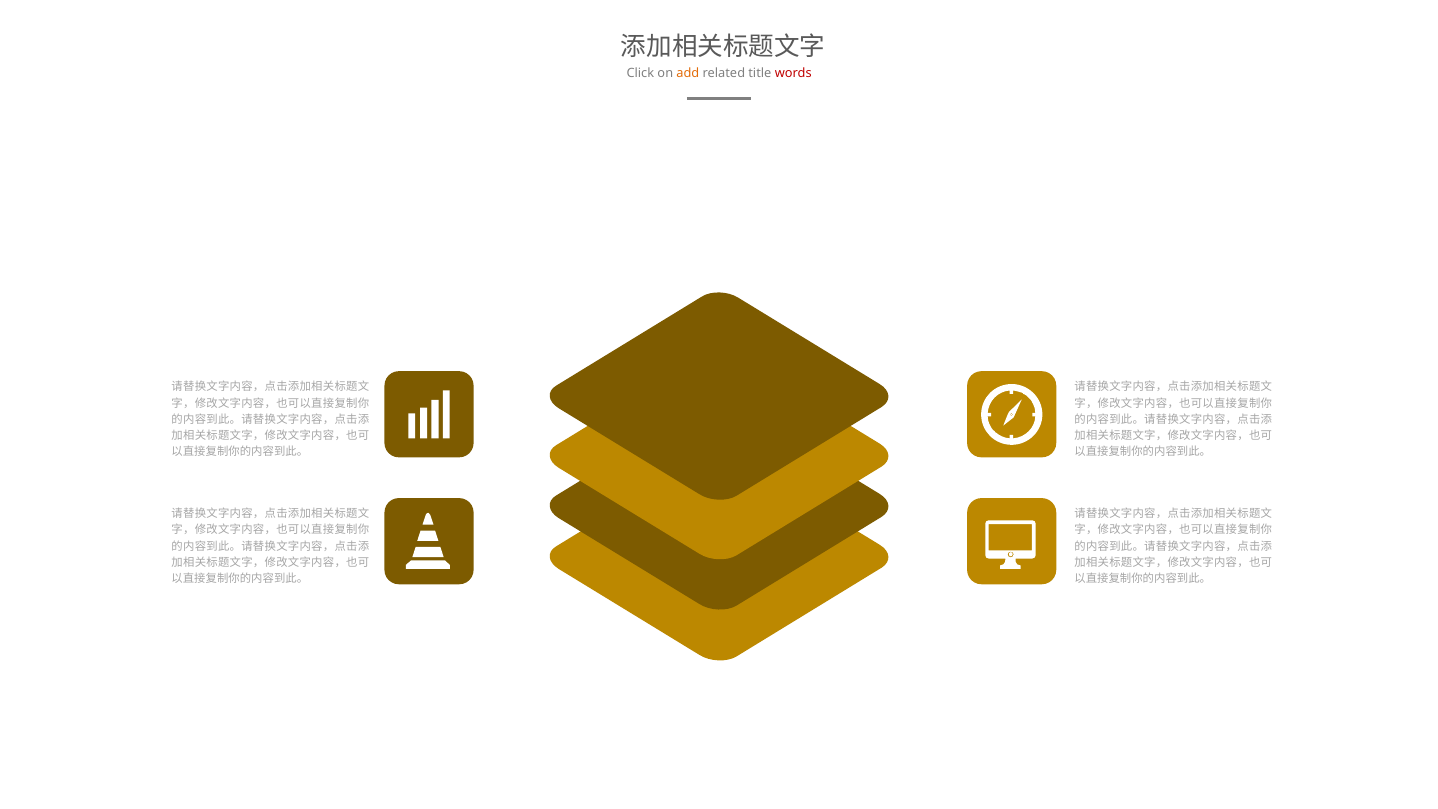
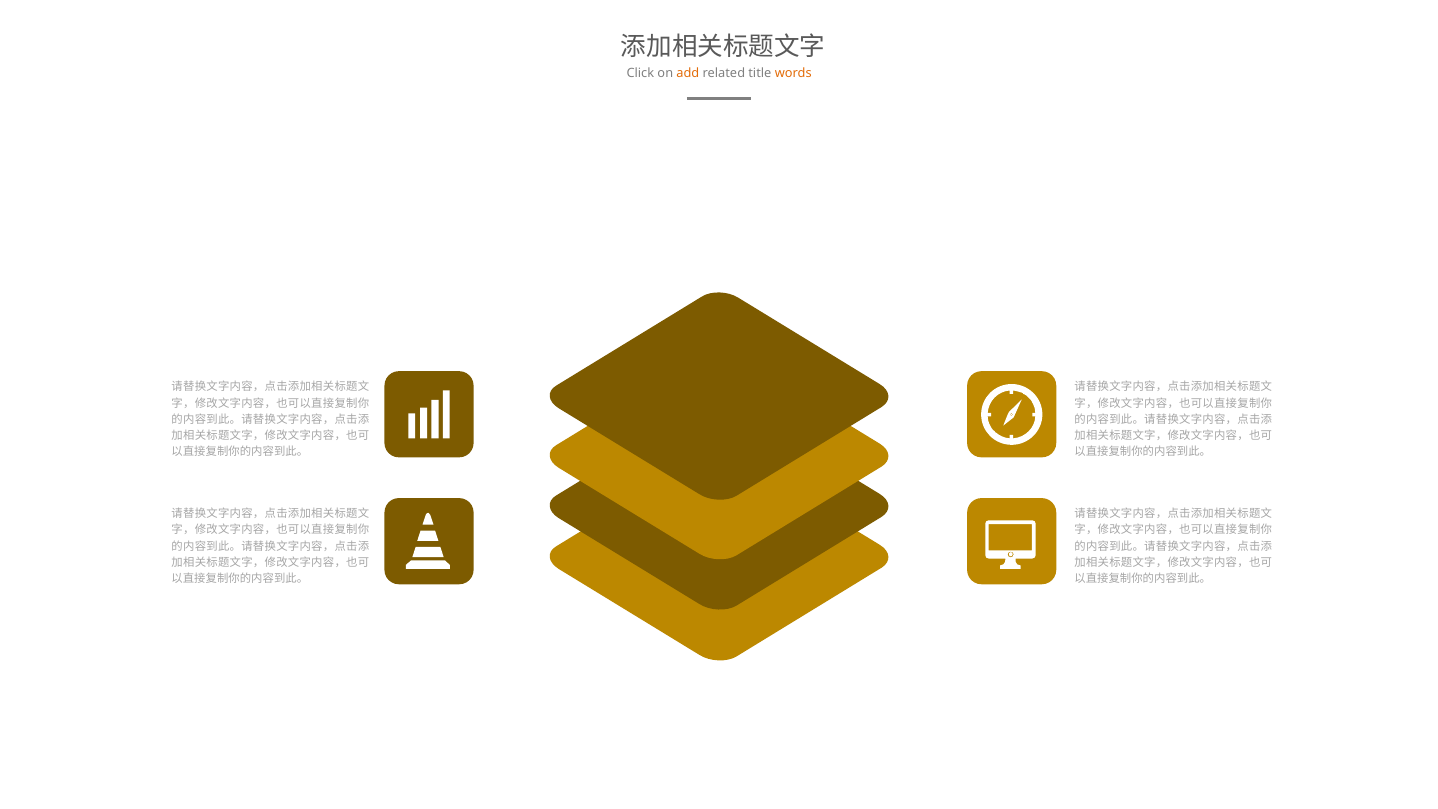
words colour: red -> orange
